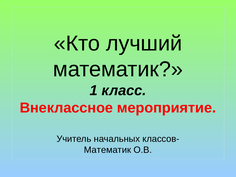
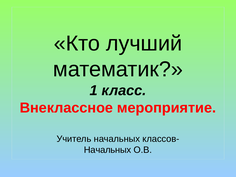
Математик at (108, 150): Математик -> Начальных
